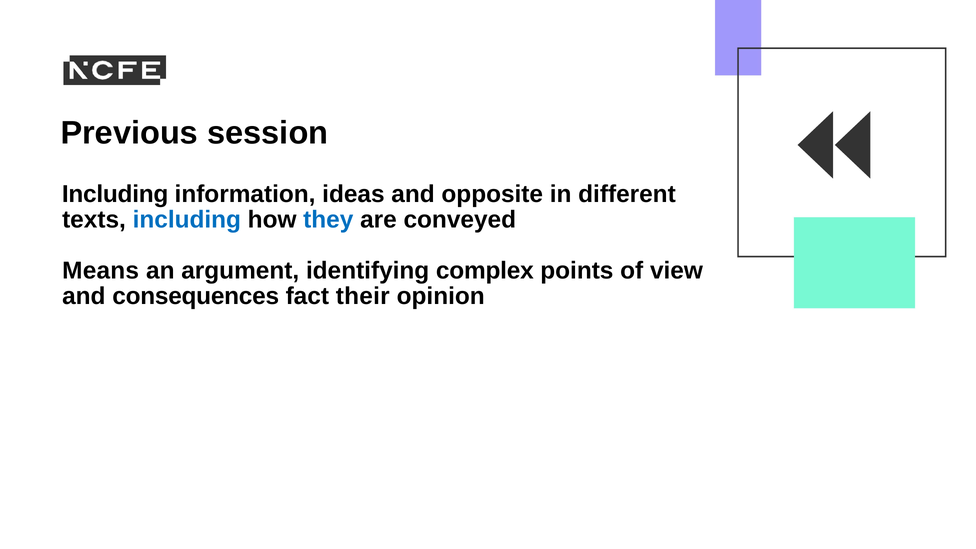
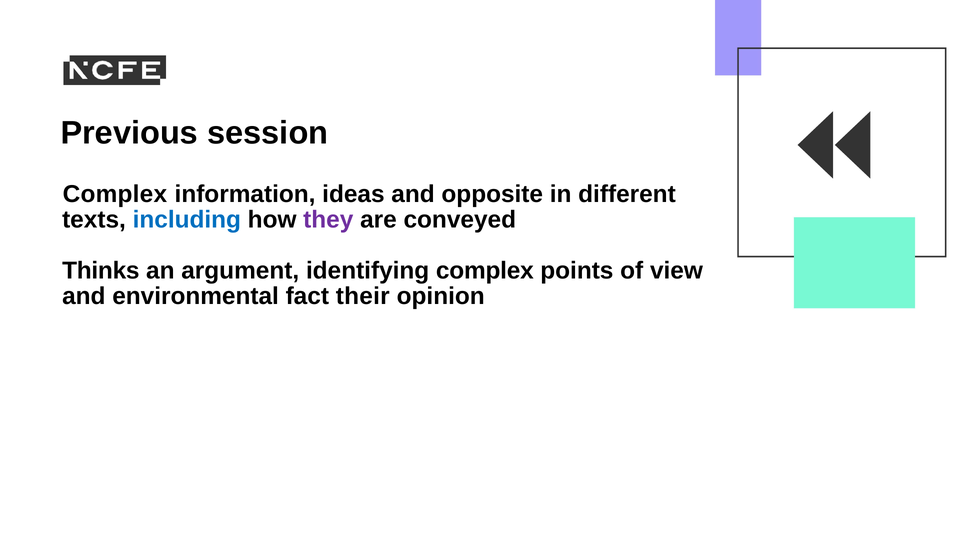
Including at (115, 194): Including -> Complex
they colour: blue -> purple
Means: Means -> Thinks
consequences: consequences -> environmental
